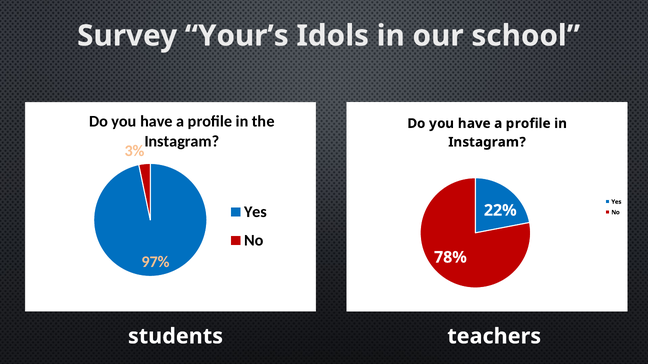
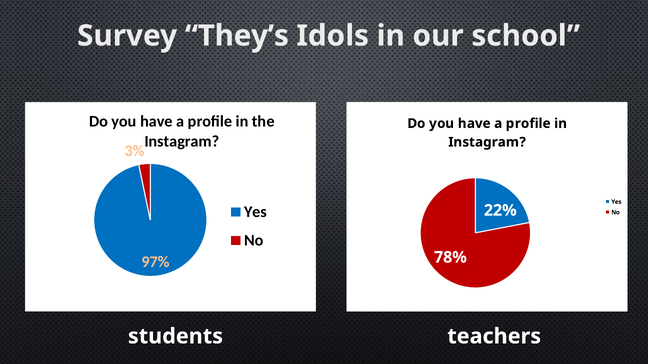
Your’s: Your’s -> They’s
